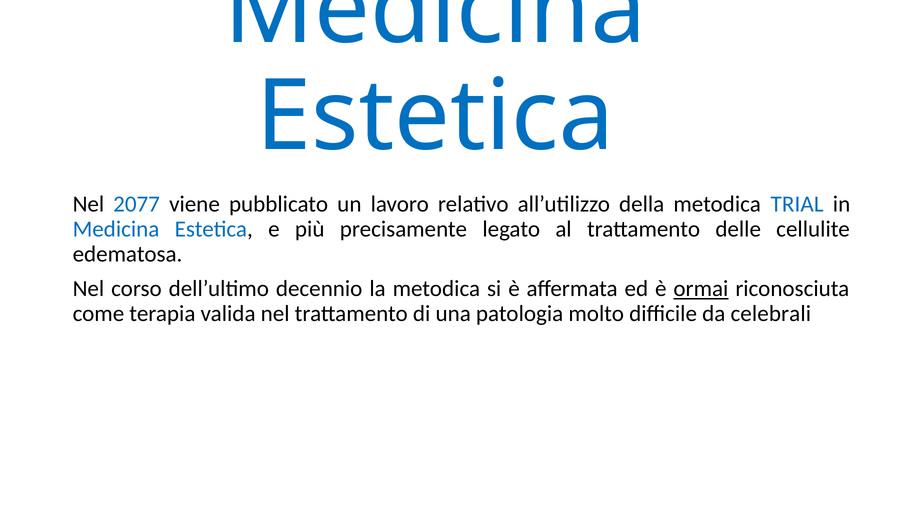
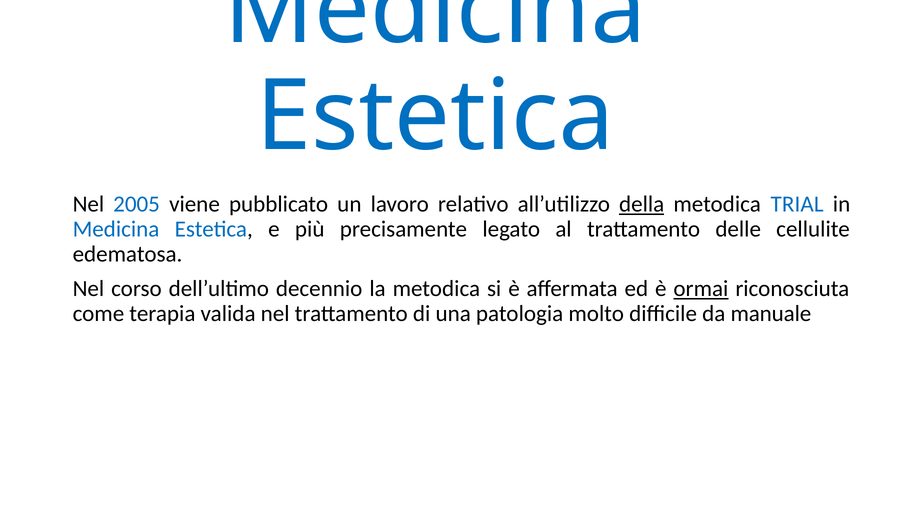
2077: 2077 -> 2005
della underline: none -> present
celebrali: celebrali -> manuale
